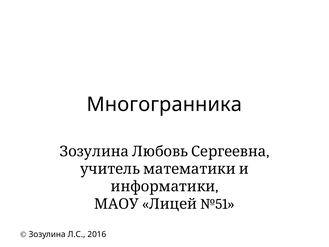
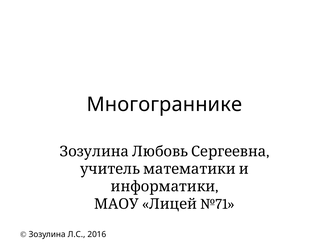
Многогранника: Многогранника -> Многограннике
№51: №51 -> №71
